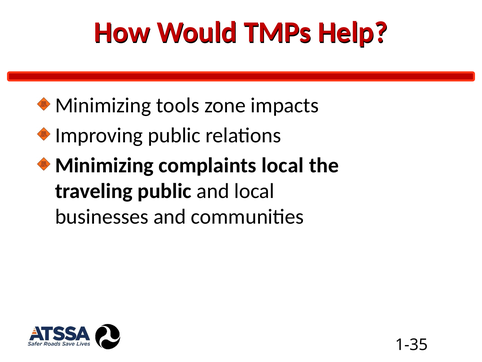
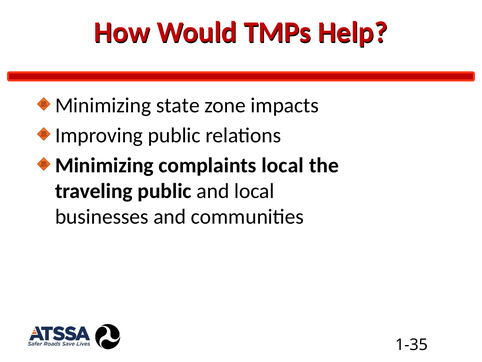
tools: tools -> state
